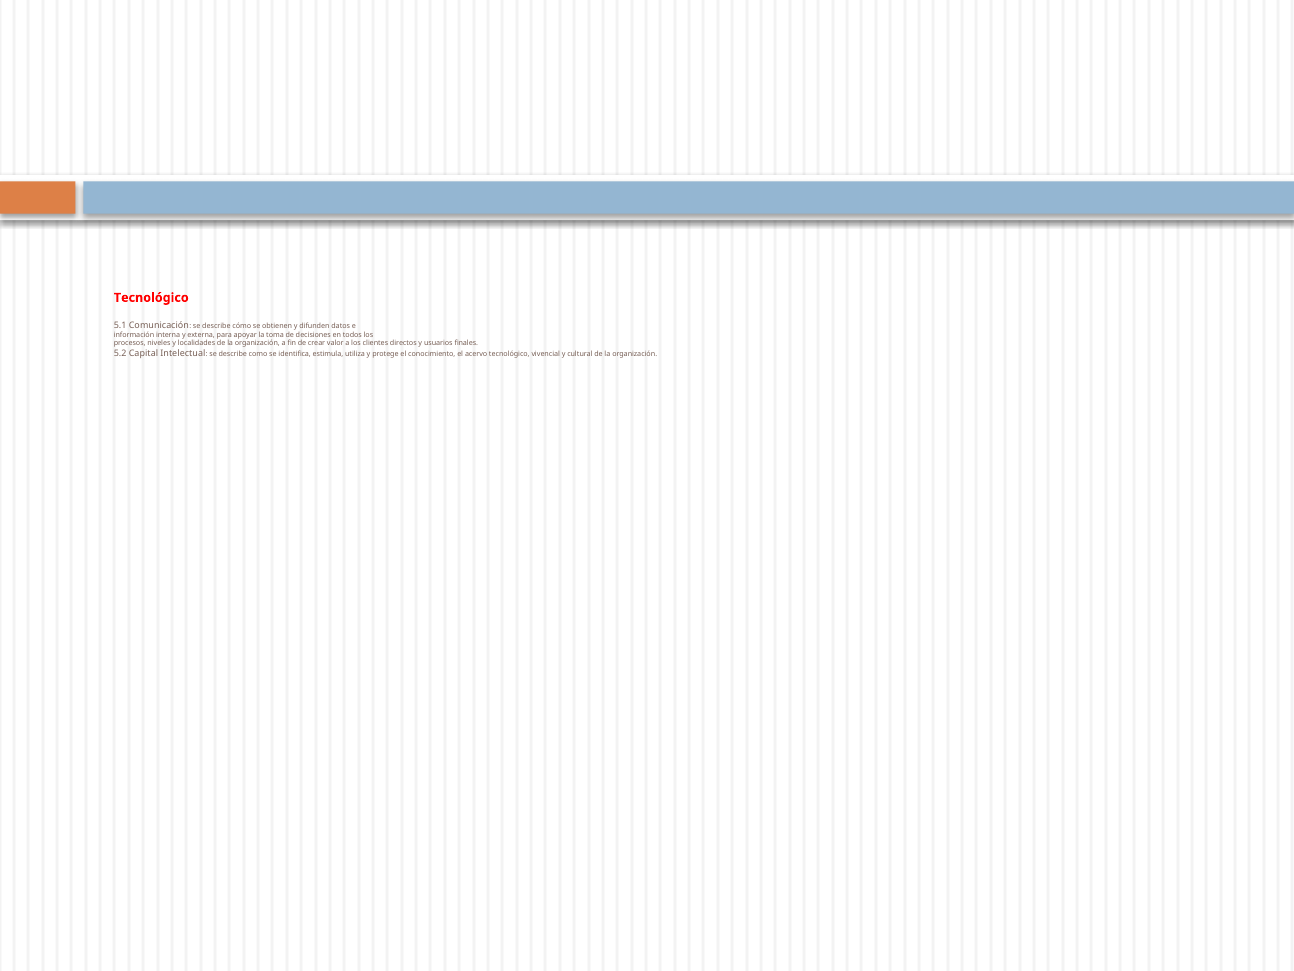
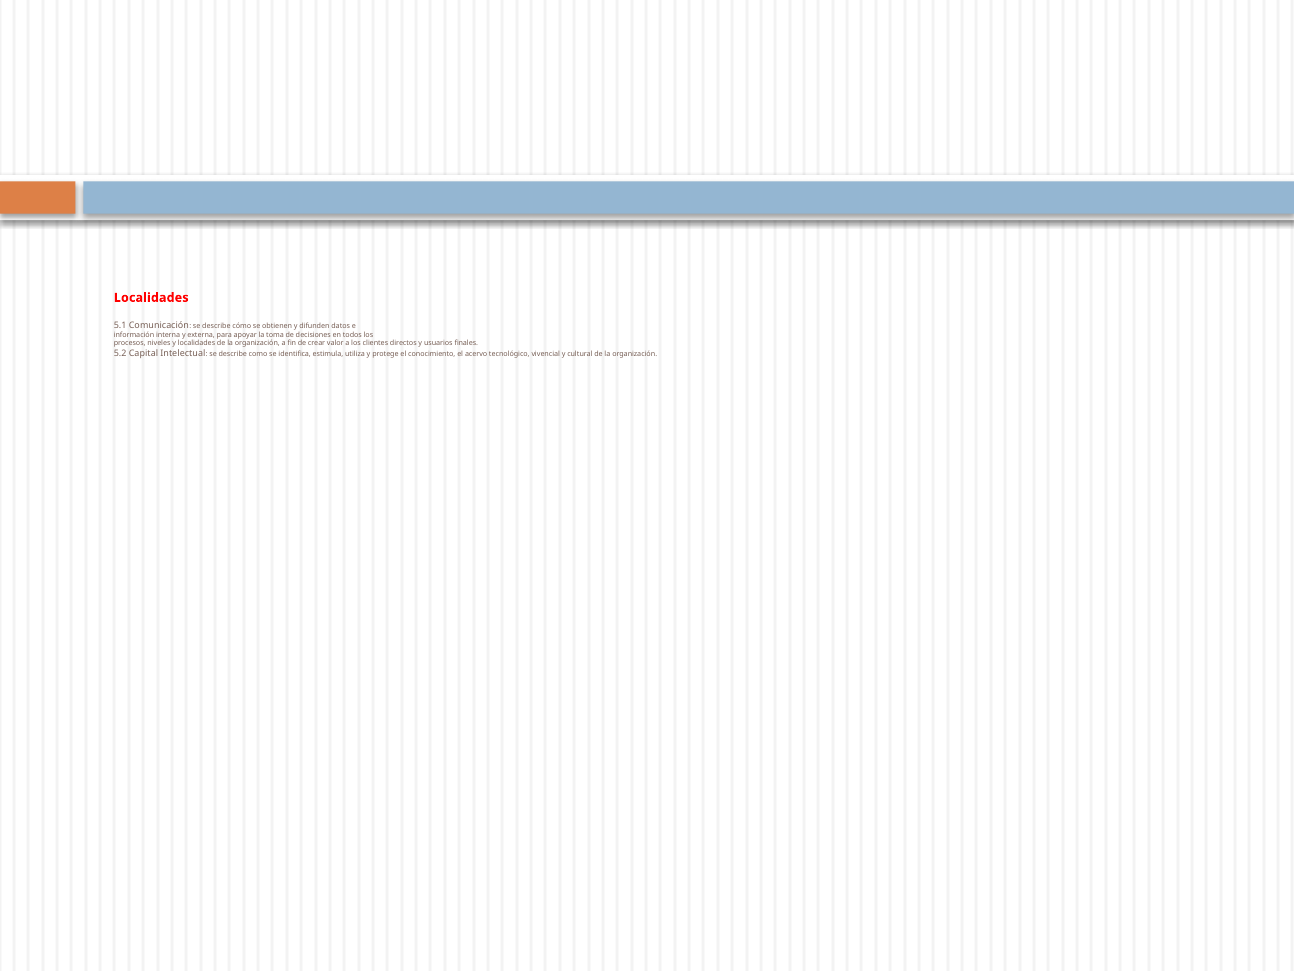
Tecnológico at (151, 297): Tecnológico -> Localidades
